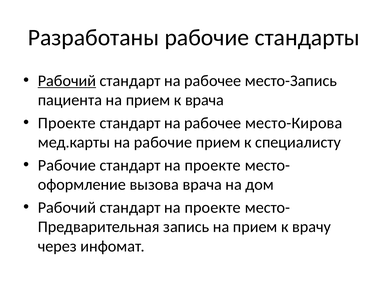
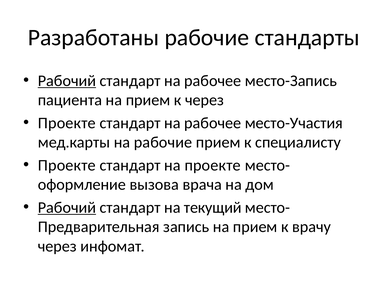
к врача: врача -> через
место-Кирова: место-Кирова -> место-Участия
Рабочие at (67, 165): Рабочие -> Проекте
Рабочий at (67, 207) underline: none -> present
проекте at (213, 207): проекте -> текущий
